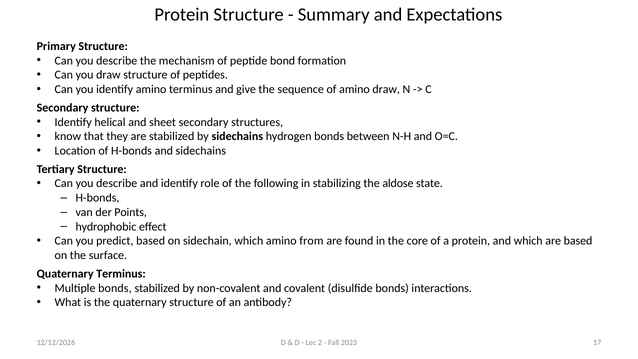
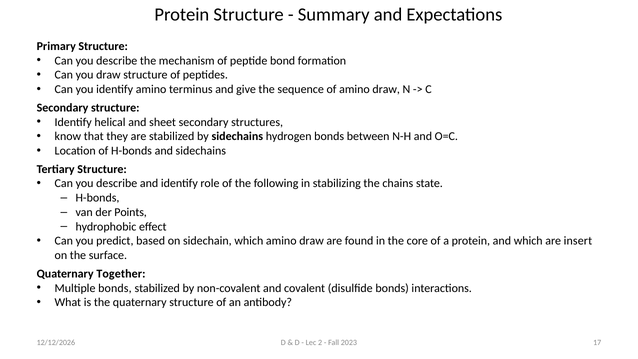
aldose: aldose -> chains
which amino from: from -> draw
are based: based -> insert
Quaternary Terminus: Terminus -> Together
